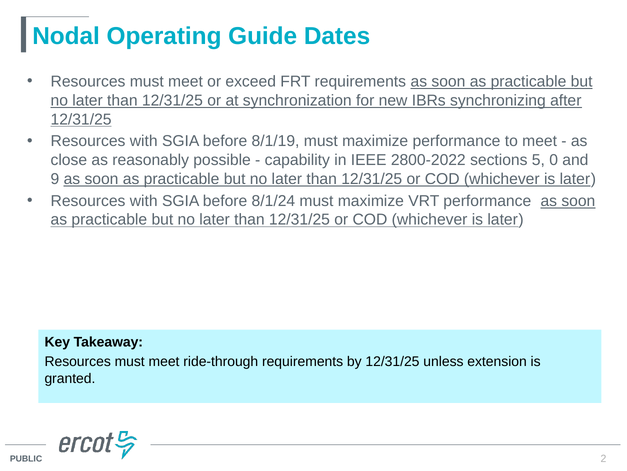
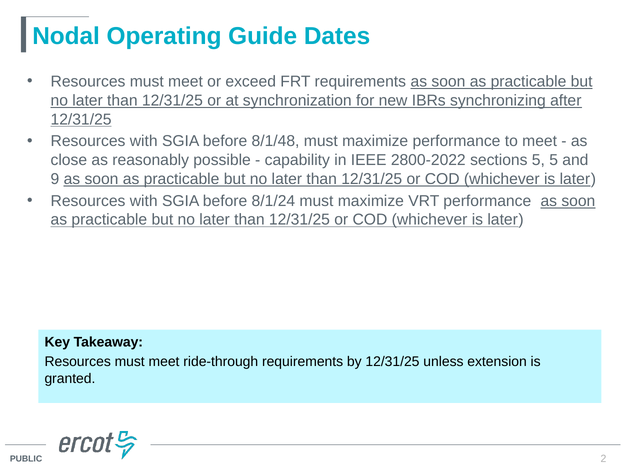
8/1/19: 8/1/19 -> 8/1/48
5 0: 0 -> 5
